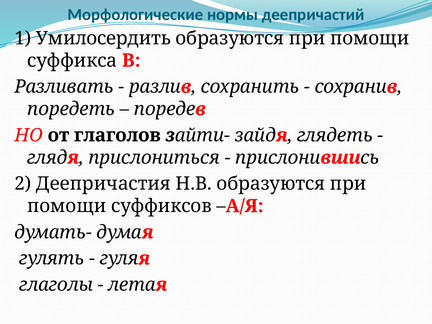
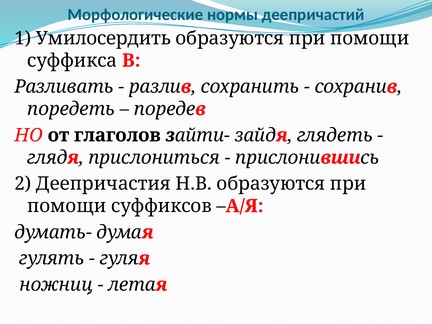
глаголы: глаголы -> ножниц
